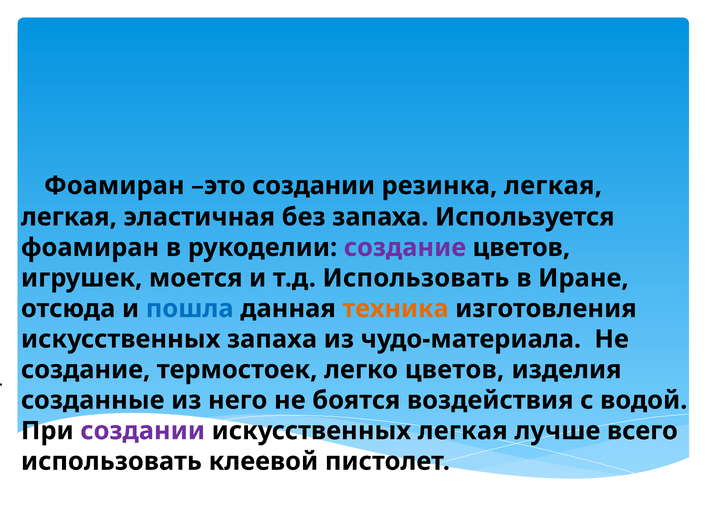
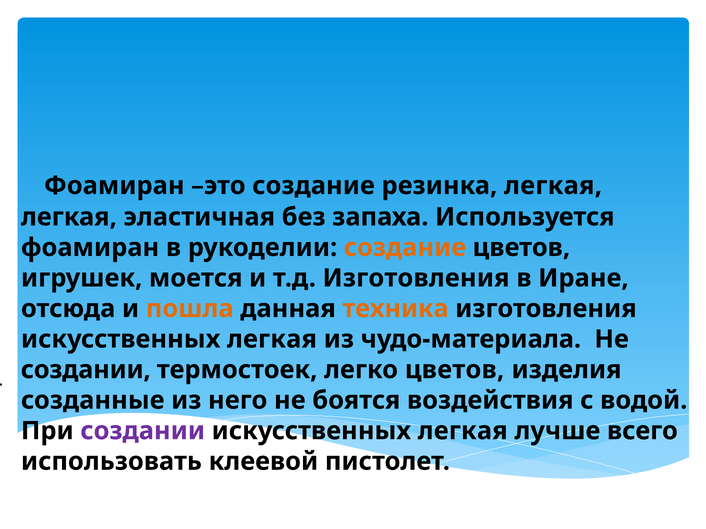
это создании: создании -> создание
создание at (405, 248) colour: purple -> orange
т.д Использовать: Использовать -> Изготовления
пошла colour: blue -> orange
запаха at (272, 340): запаха -> легкая
создание at (86, 370): создание -> создании
